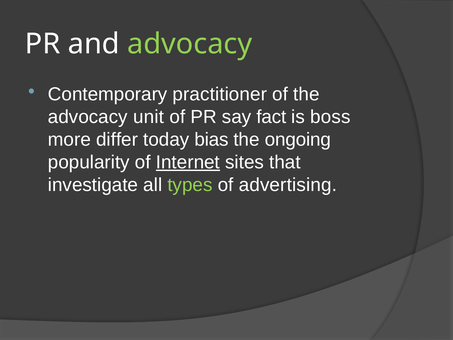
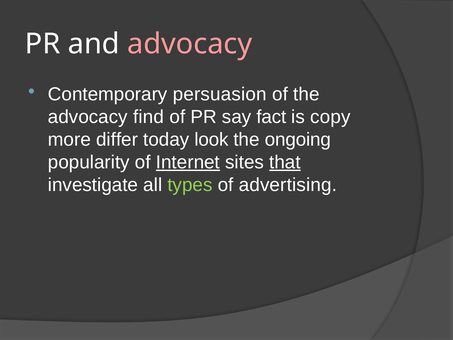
advocacy at (190, 44) colour: light green -> pink
practitioner: practitioner -> persuasion
unit: unit -> find
boss: boss -> copy
bias: bias -> look
that underline: none -> present
